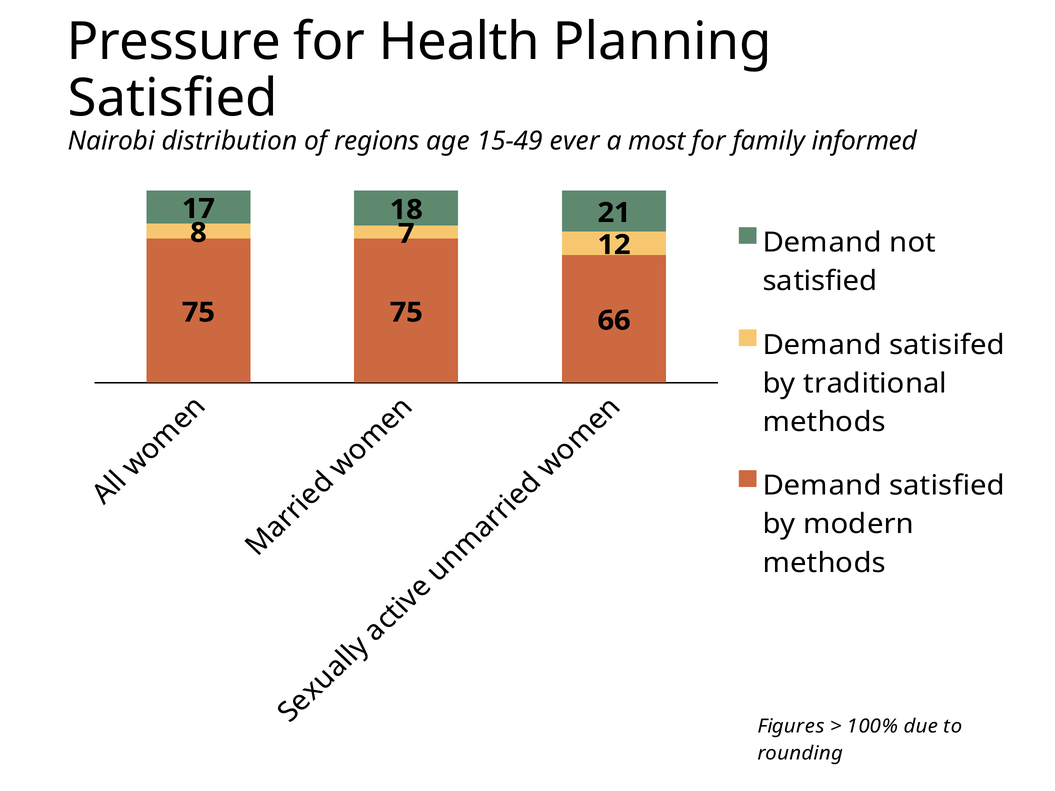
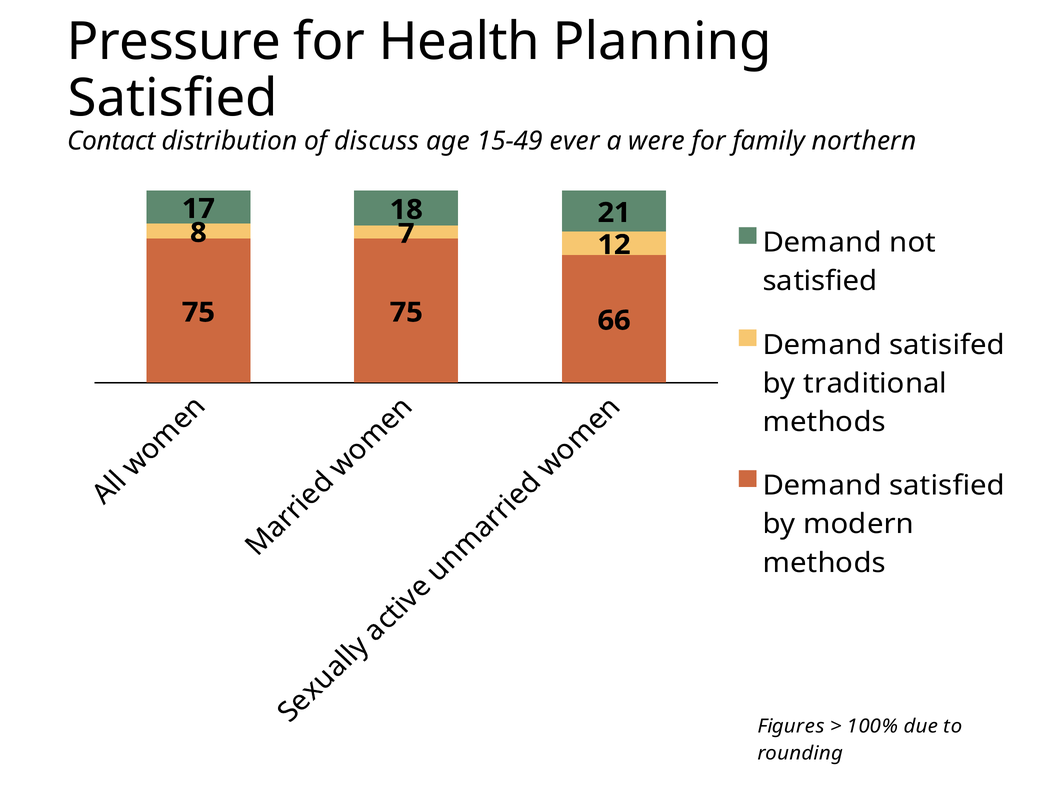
Nairobi: Nairobi -> Contact
regions: regions -> discuss
most: most -> were
informed: informed -> northern
